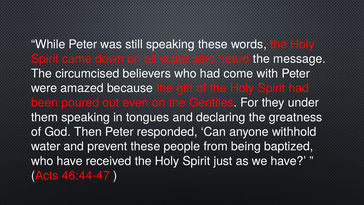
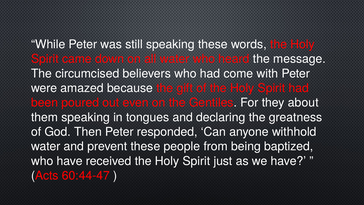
under: under -> about
46:44-47: 46:44-47 -> 60:44-47
